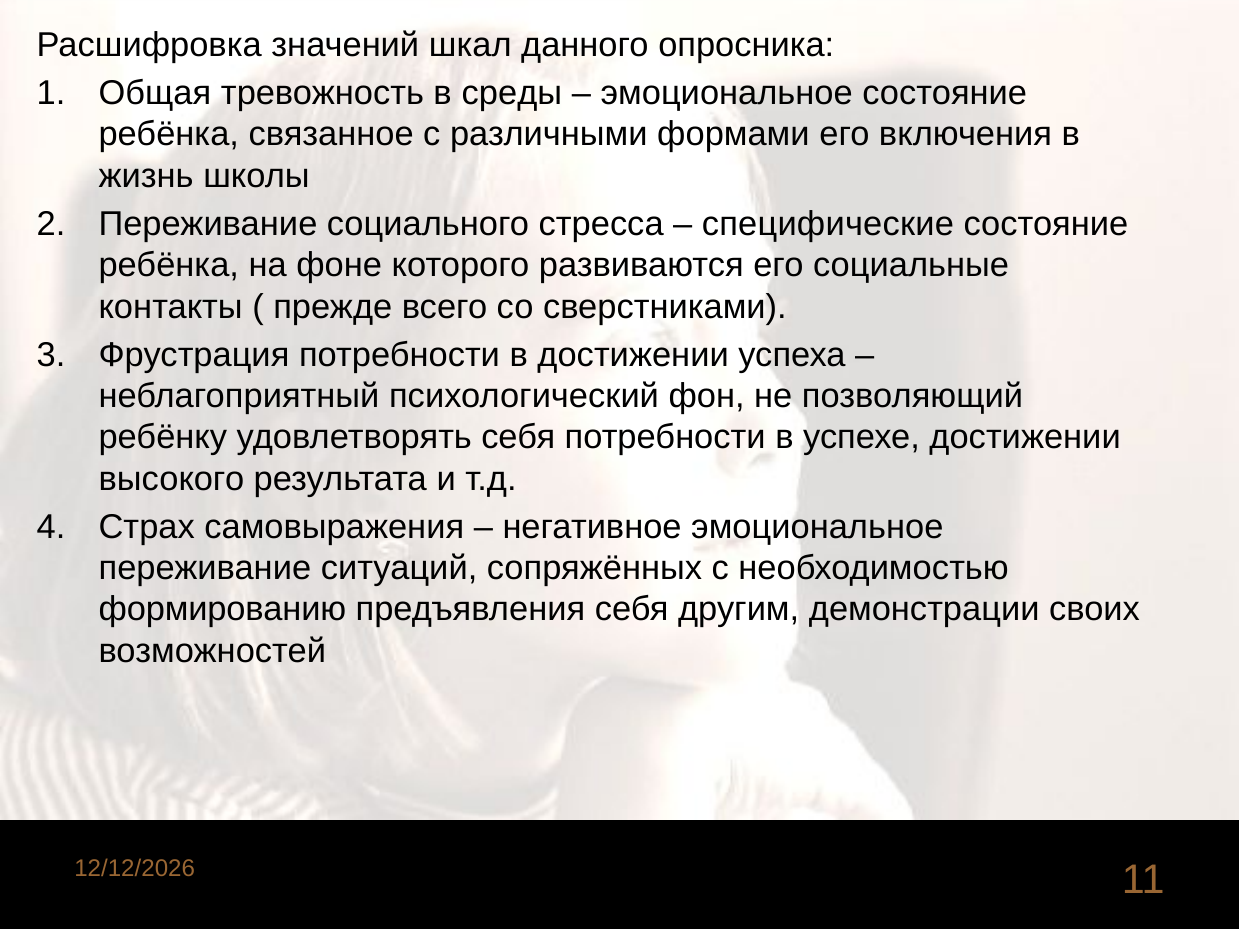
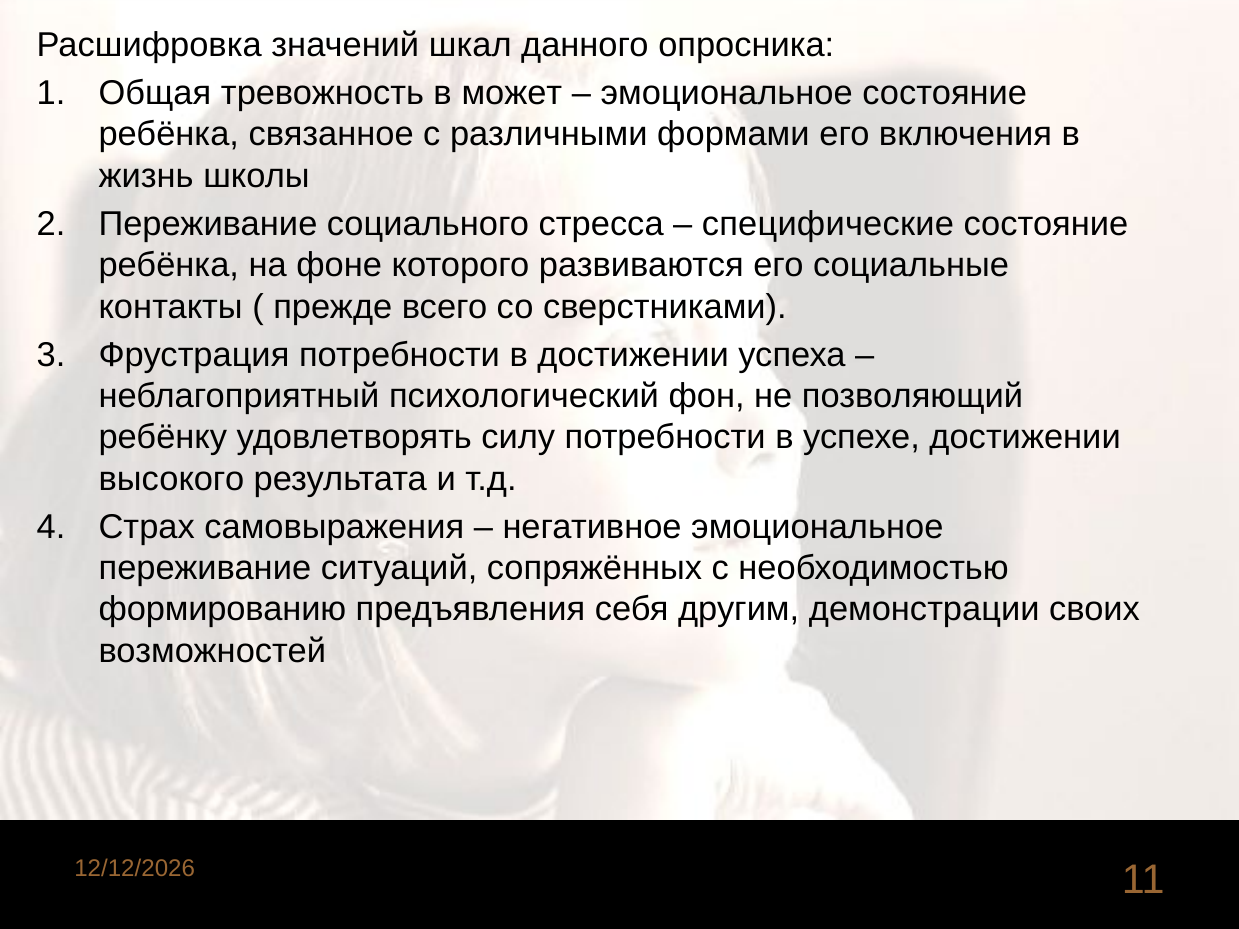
среды: среды -> может
удовлетворять себя: себя -> силу
